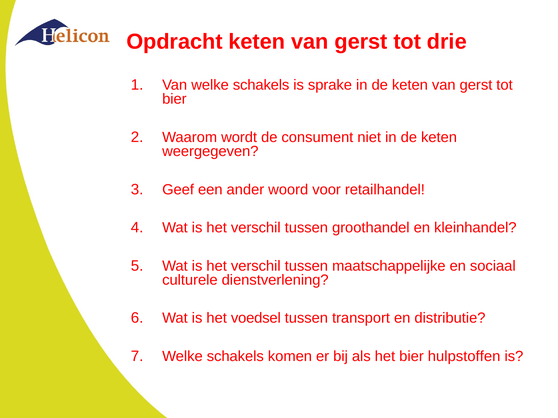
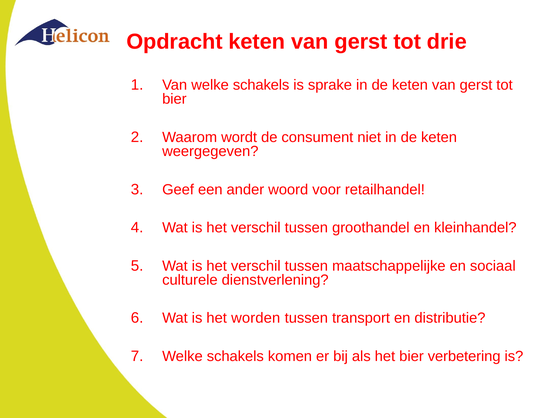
voedsel: voedsel -> worden
hulpstoffen: hulpstoffen -> verbetering
